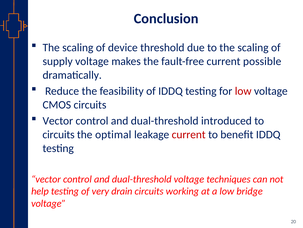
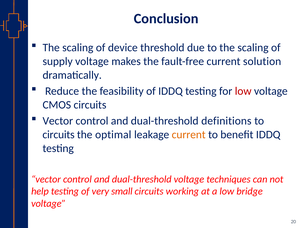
possible: possible -> solution
introduced: introduced -> definitions
current at (189, 134) colour: red -> orange
drain: drain -> small
